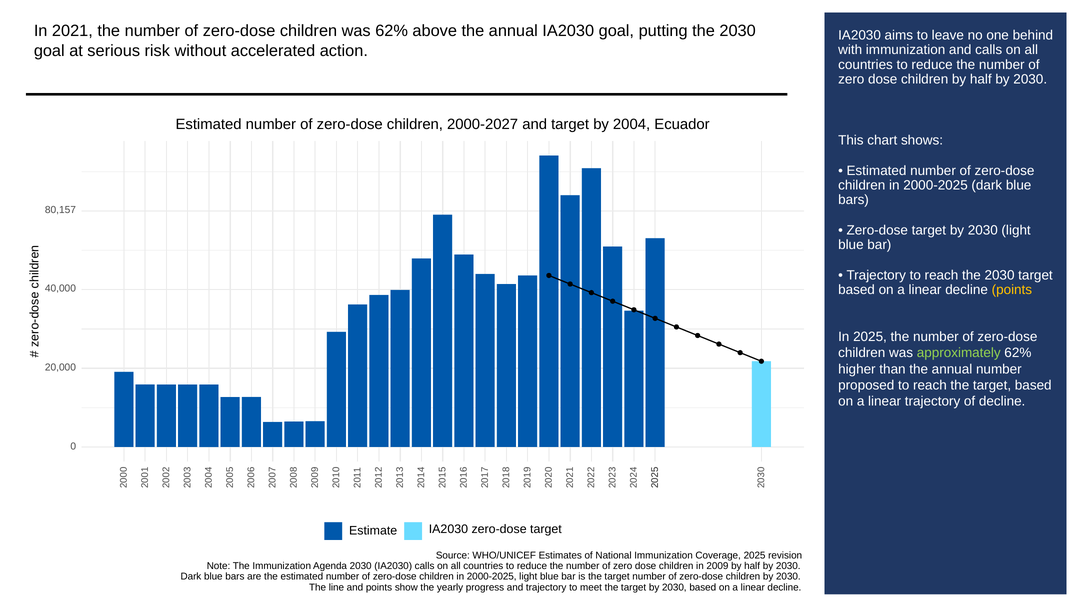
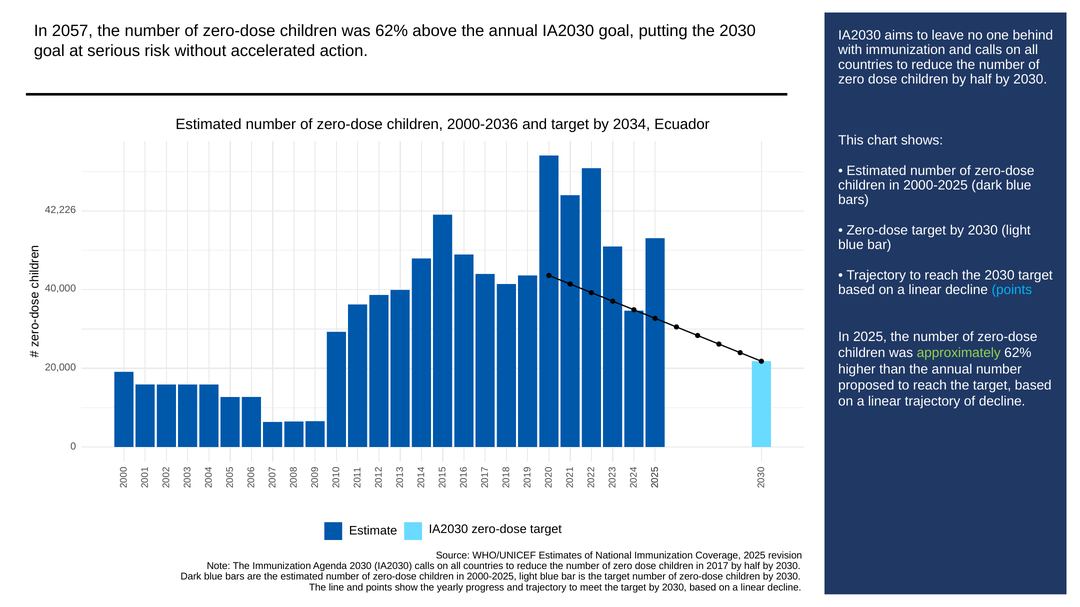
2021: 2021 -> 2057
2000-2027: 2000-2027 -> 2000-2036
2004: 2004 -> 2034
80,157: 80,157 -> 42,226
points at (1012, 290) colour: yellow -> light blue
2009: 2009 -> 2017
